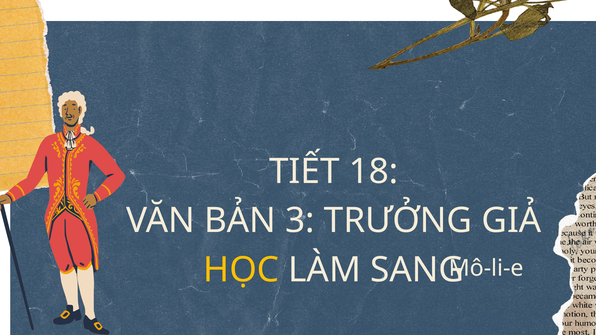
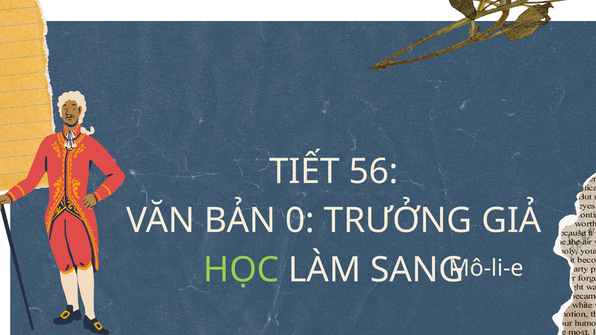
18: 18 -> 56
3: 3 -> 0
HỌC colour: yellow -> light green
